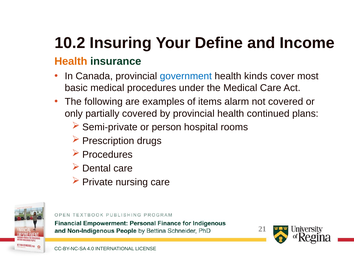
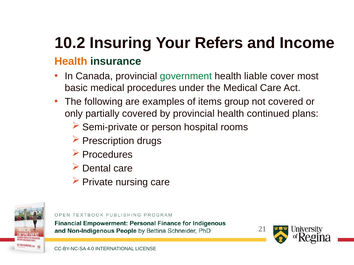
Define: Define -> Refers
government colour: blue -> green
kinds: kinds -> liable
alarm: alarm -> group
